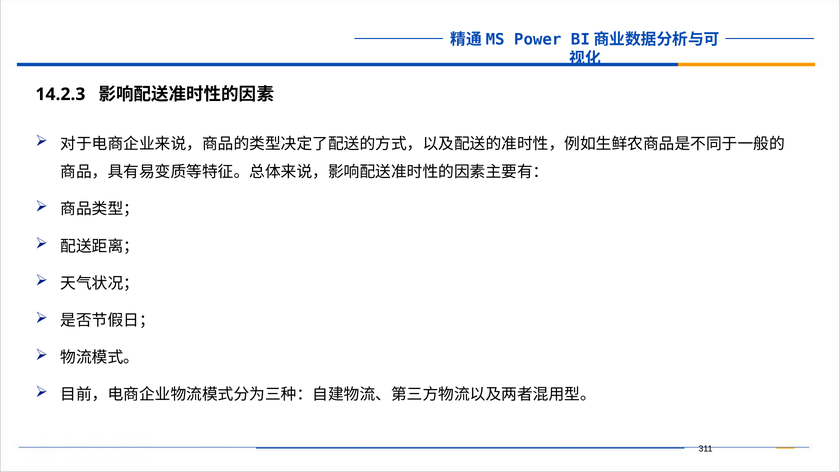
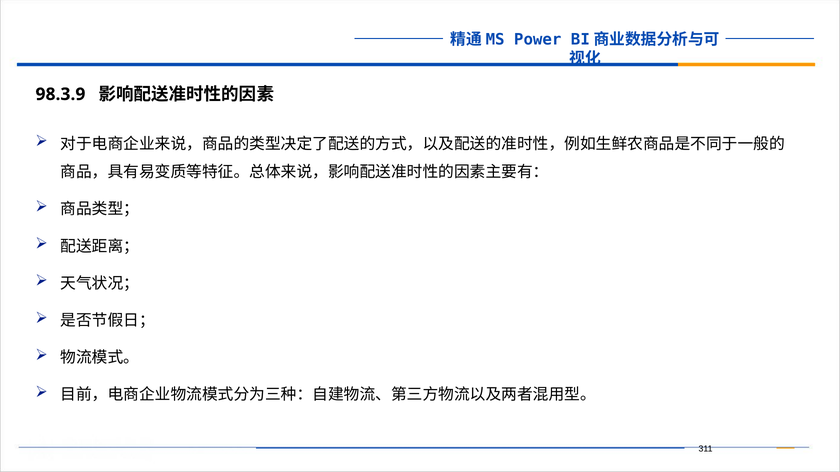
14.2.3: 14.2.3 -> 98.3.9
